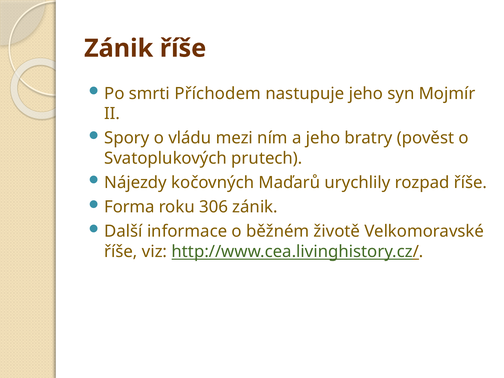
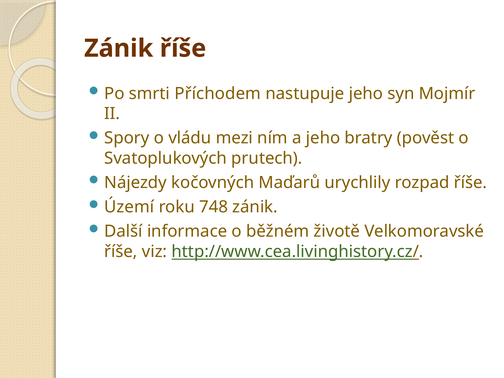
Forma: Forma -> Území
306: 306 -> 748
